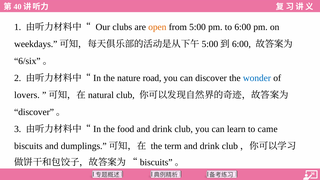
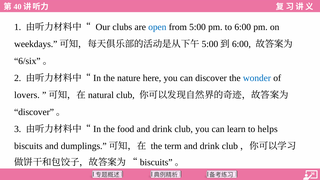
open colour: orange -> blue
road: road -> here
came: came -> helps
